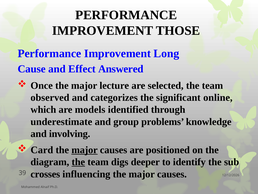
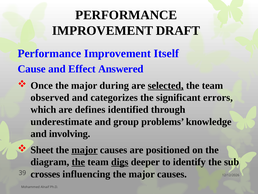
THOSE: THOSE -> DRAFT
Long: Long -> Itself
lecture: lecture -> during
selected underline: none -> present
online: online -> errors
models: models -> defines
Card: Card -> Sheet
digs underline: none -> present
